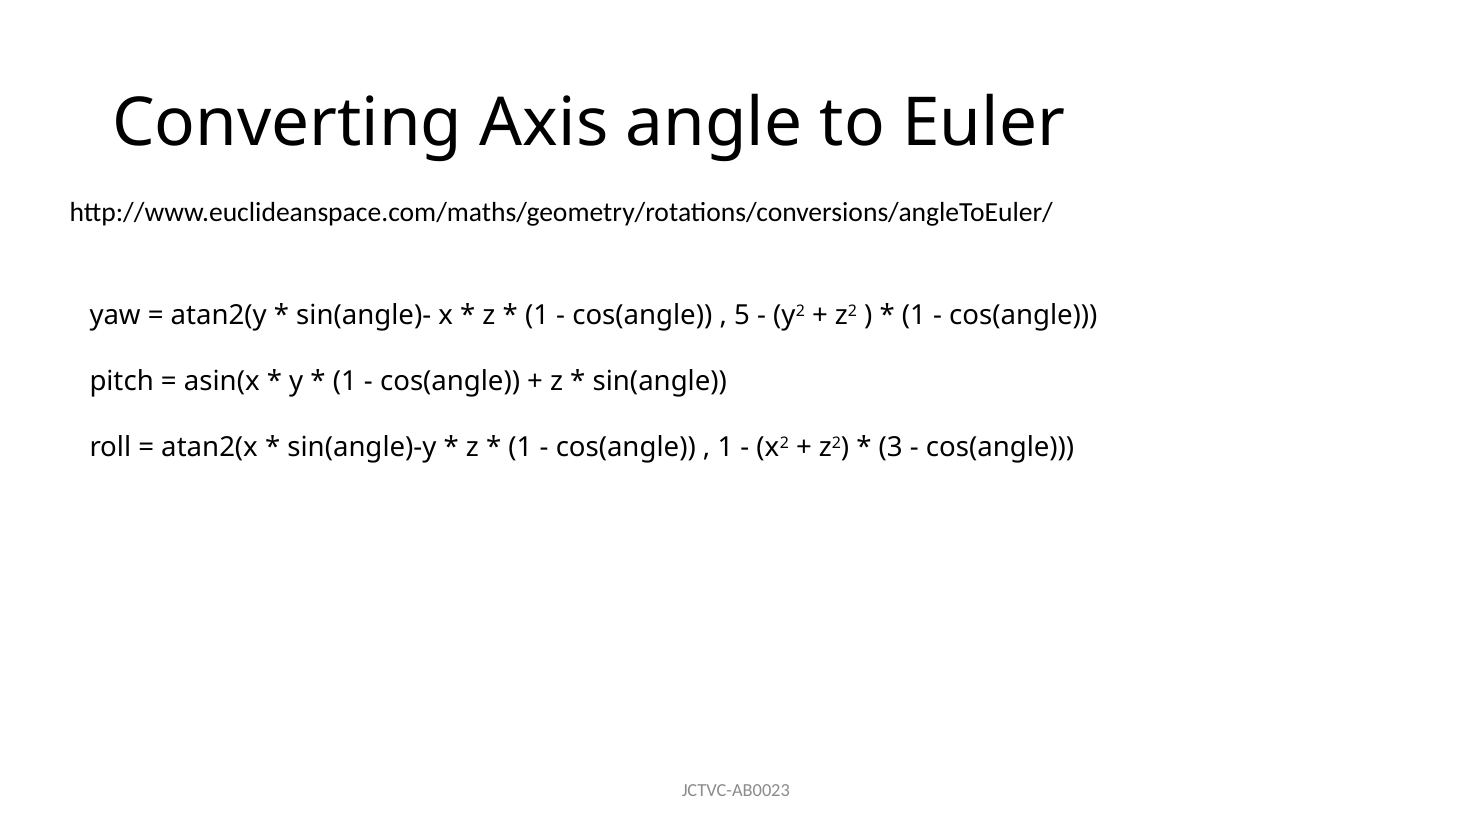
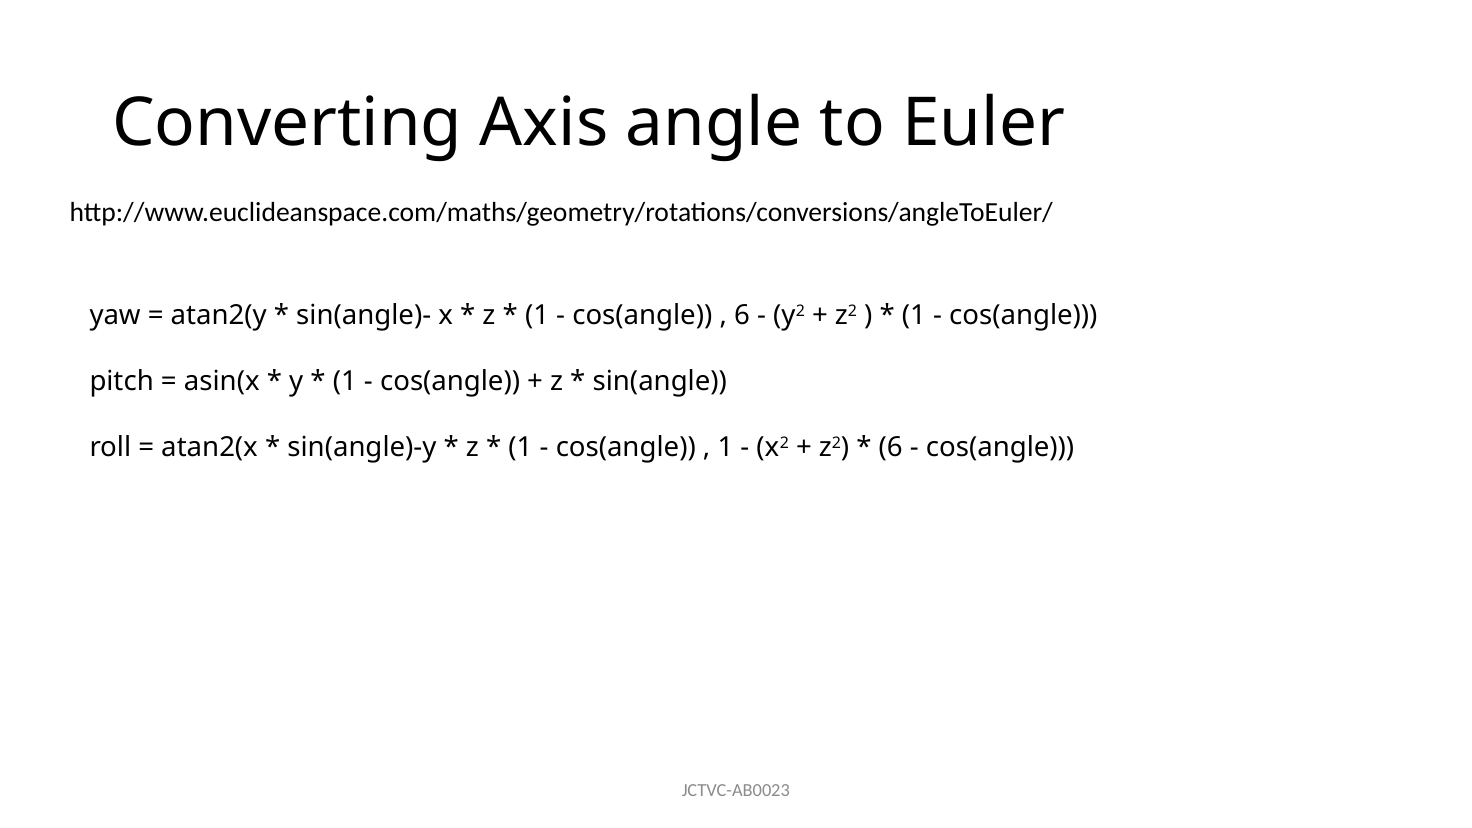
5 at (742, 315): 5 -> 6
3 at (891, 448): 3 -> 6
